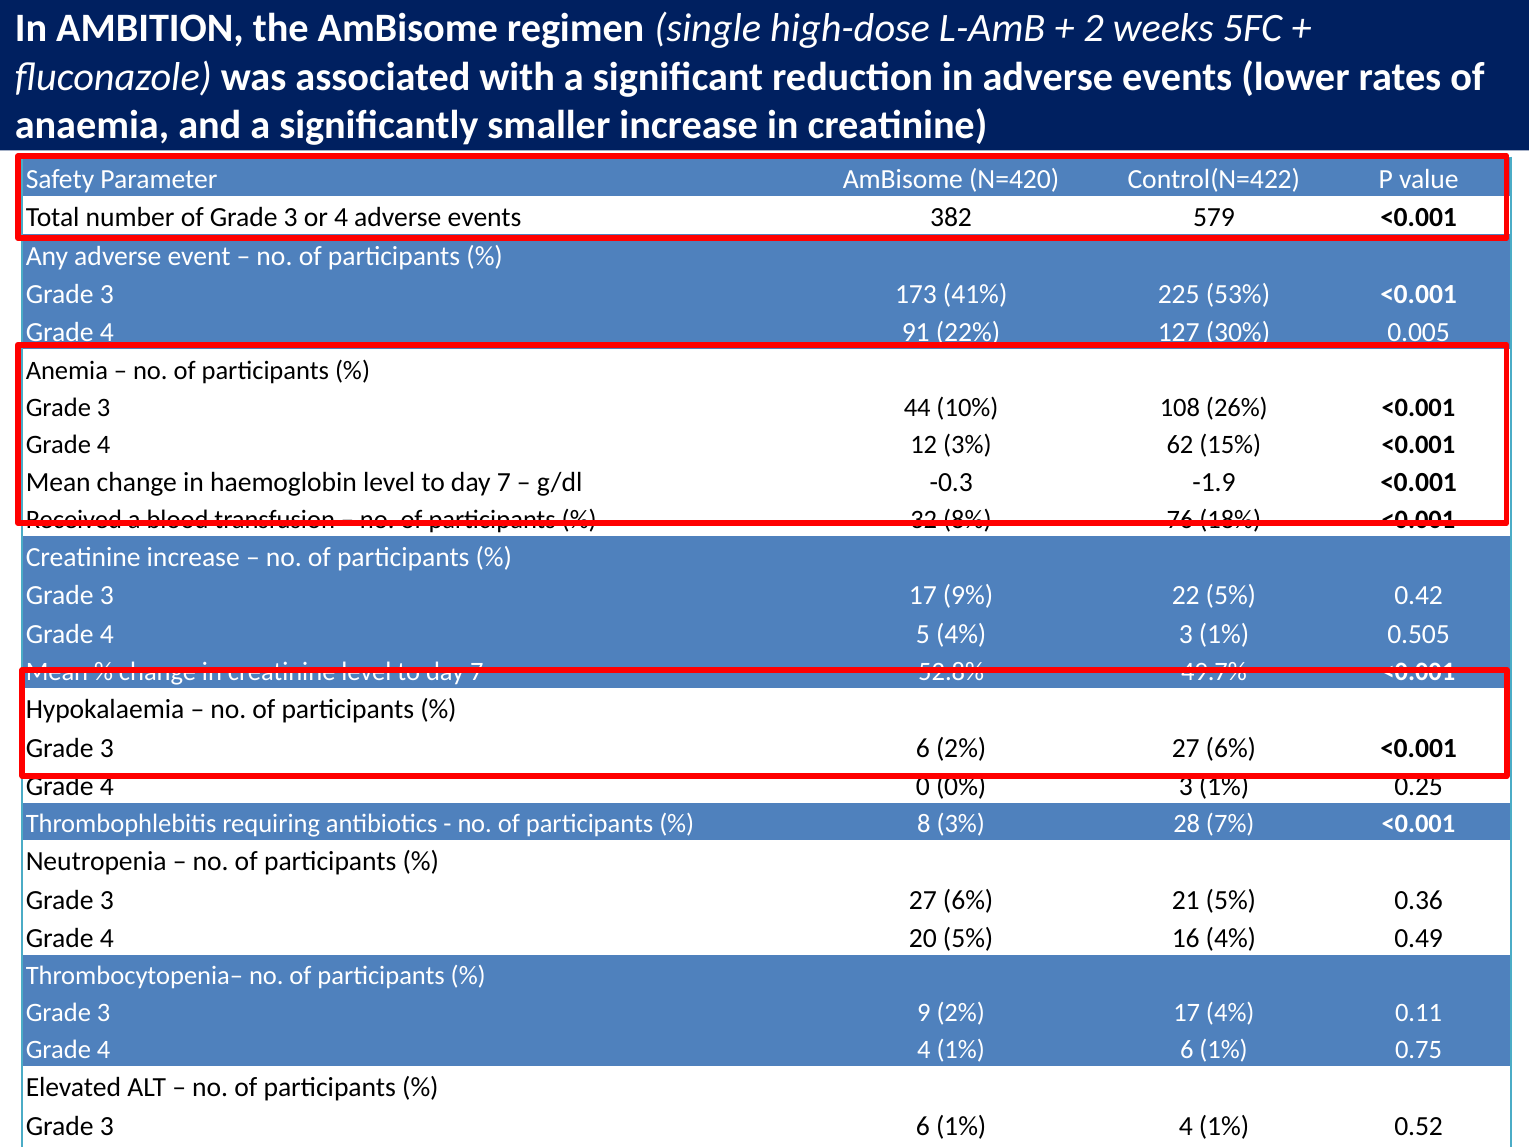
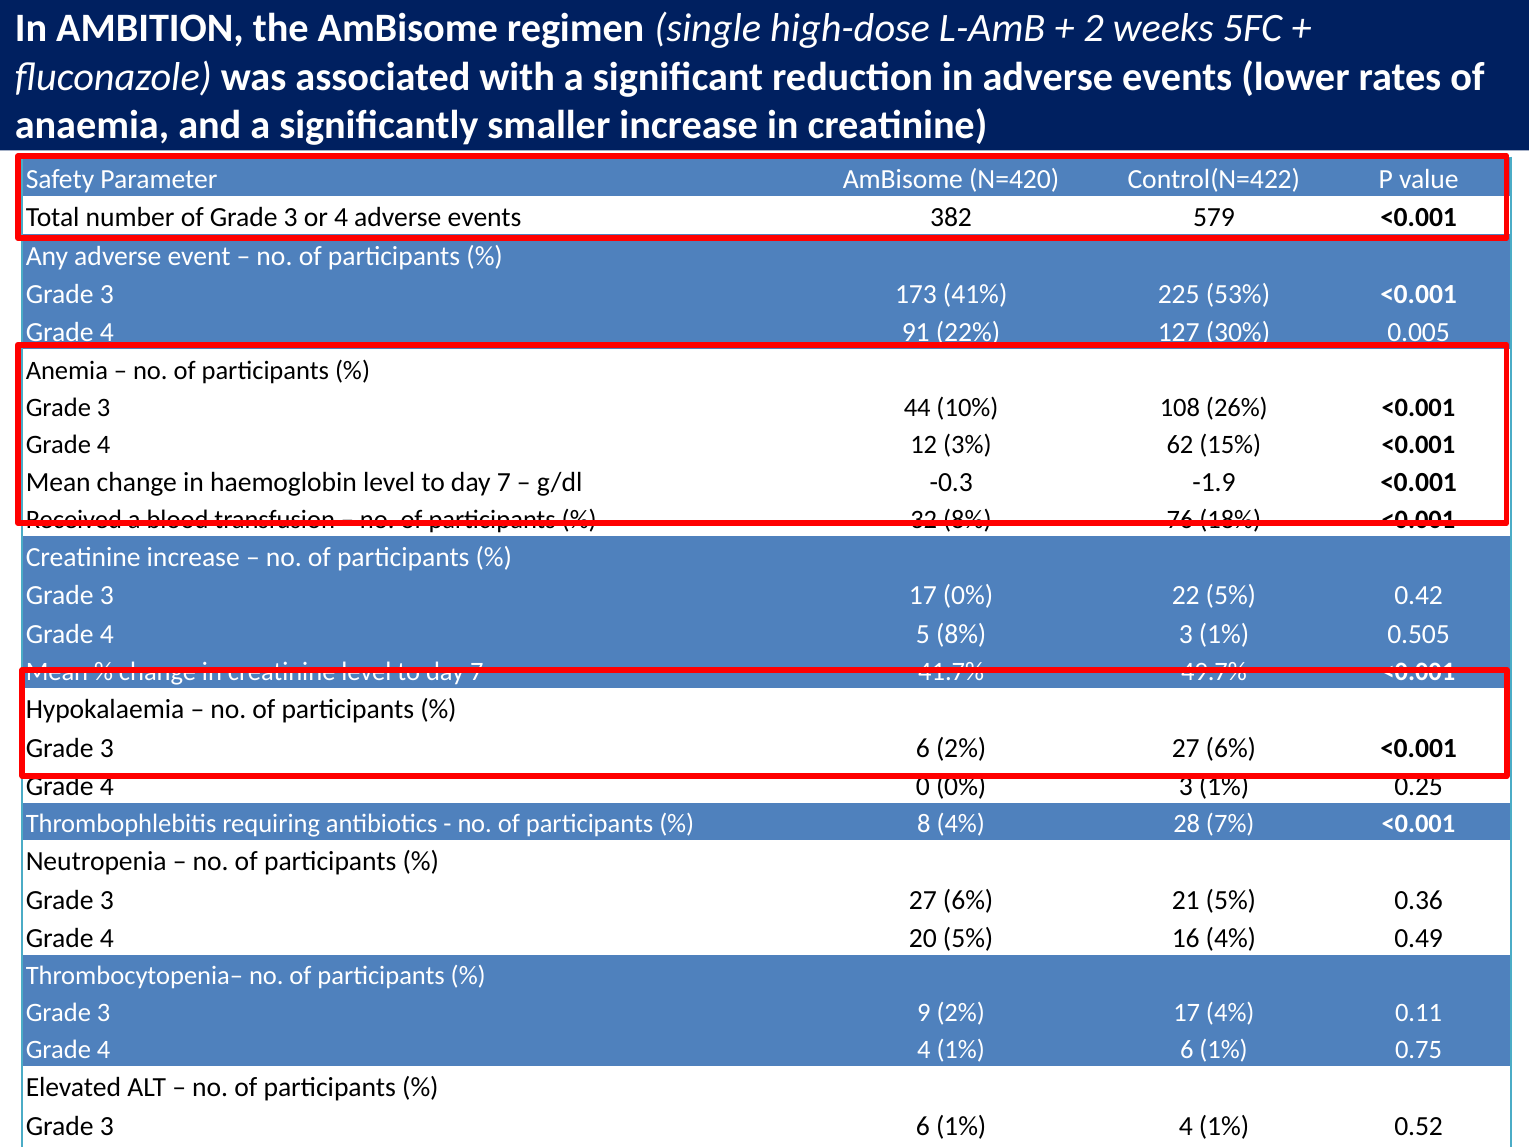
17 9%: 9% -> 0%
5 4%: 4% -> 8%
52.8%: 52.8% -> 41.7%
8 3%: 3% -> 4%
